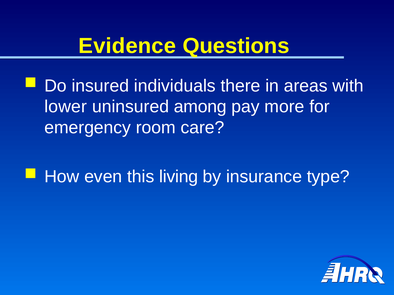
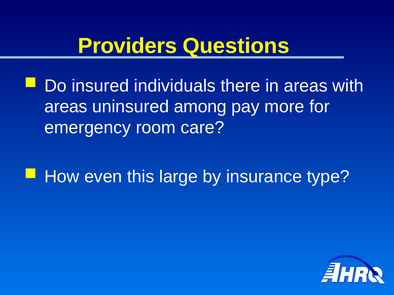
Evidence: Evidence -> Providers
lower at (66, 107): lower -> areas
living: living -> large
